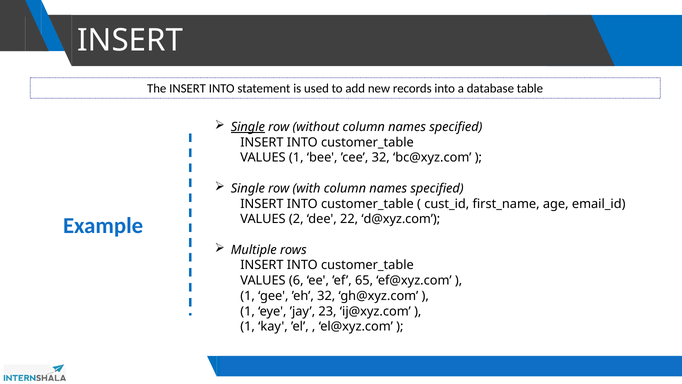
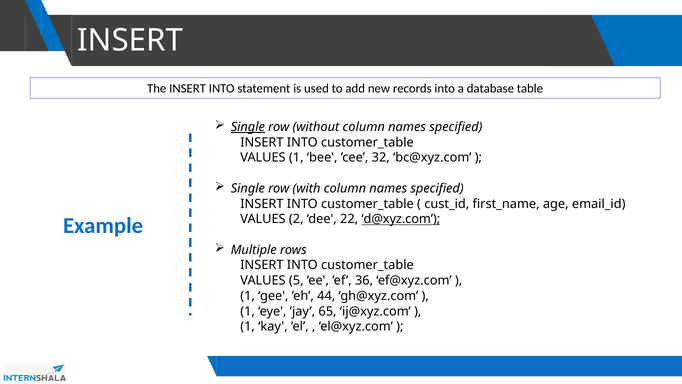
d@xyz.com underline: none -> present
6: 6 -> 5
65: 65 -> 36
’eh 32: 32 -> 44
23: 23 -> 65
